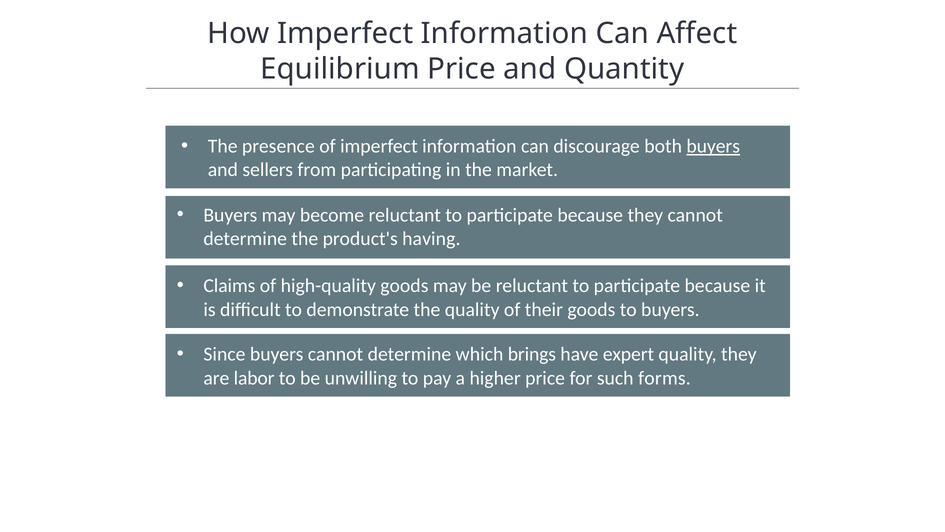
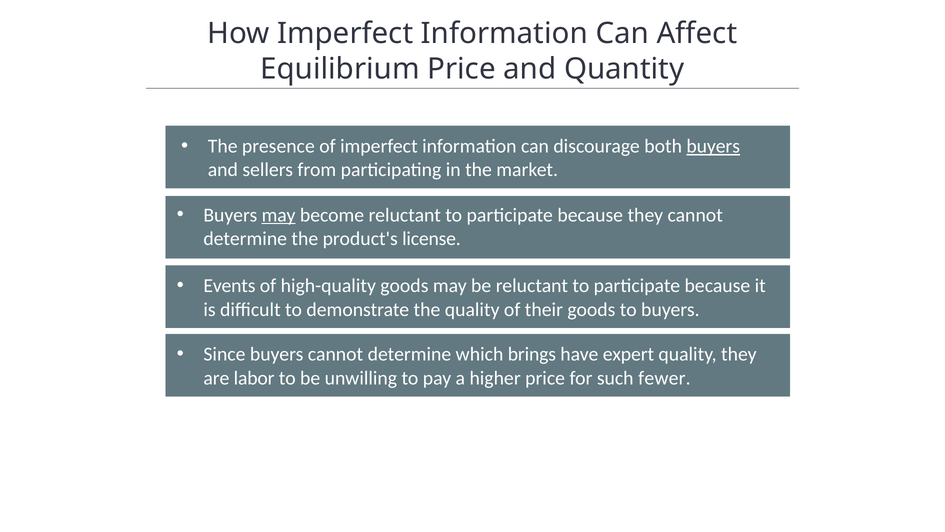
may at (279, 215) underline: none -> present
having: having -> license
Claims: Claims -> Events
forms: forms -> fewer
